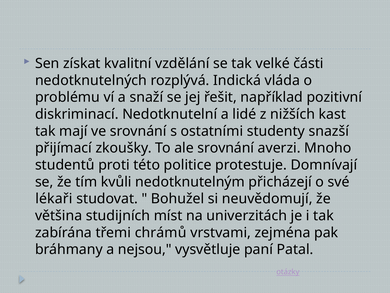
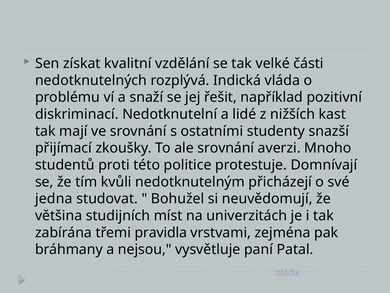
lékaři: lékaři -> jedna
chrámů: chrámů -> pravidla
